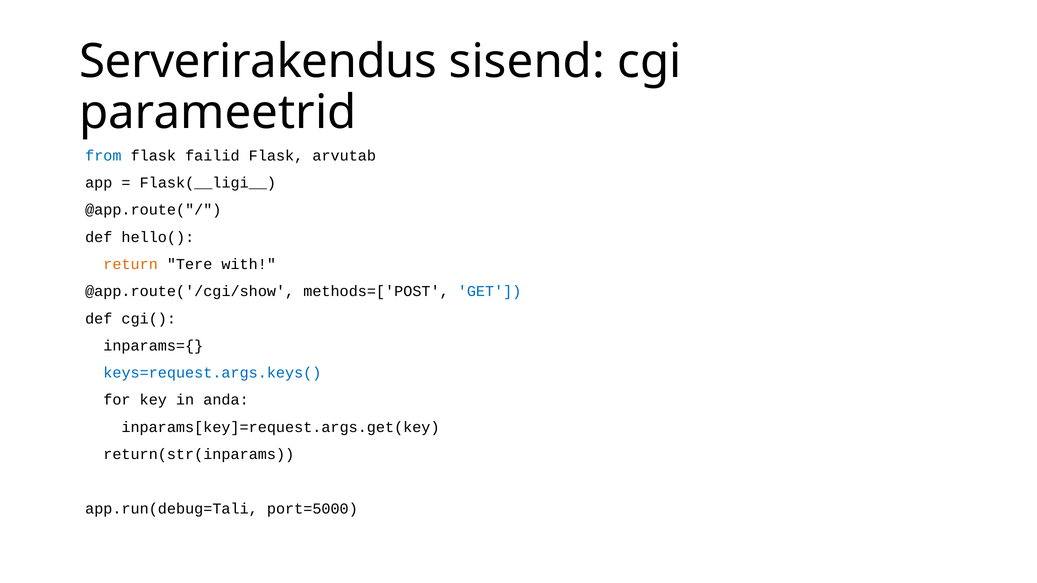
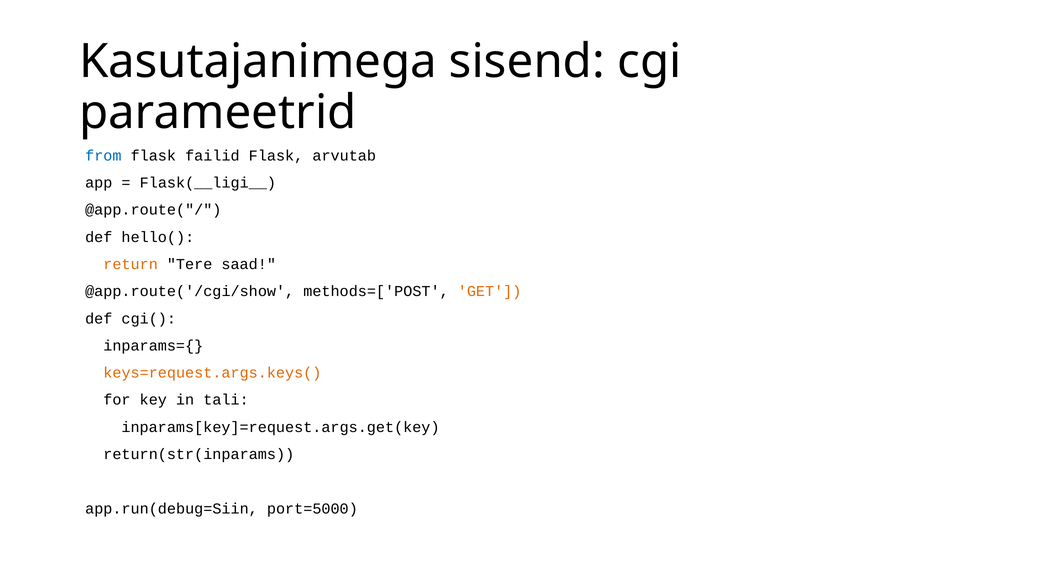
Serverirakendus: Serverirakendus -> Kasutajanimega
with: with -> saad
GET colour: blue -> orange
keys=request.args.keys( colour: blue -> orange
anda: anda -> tali
app.run(debug=Tali: app.run(debug=Tali -> app.run(debug=Siin
